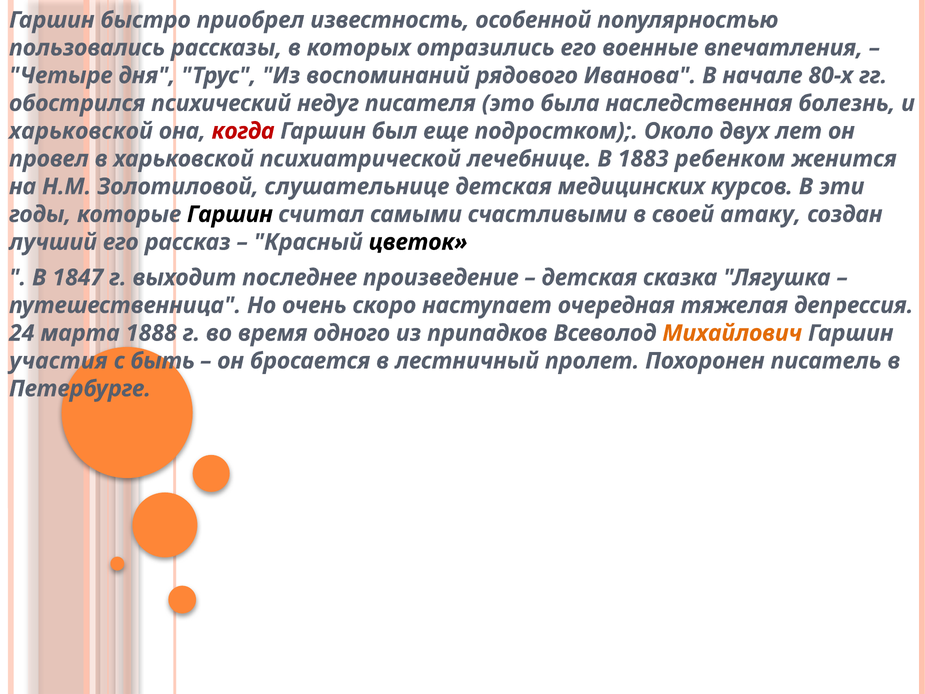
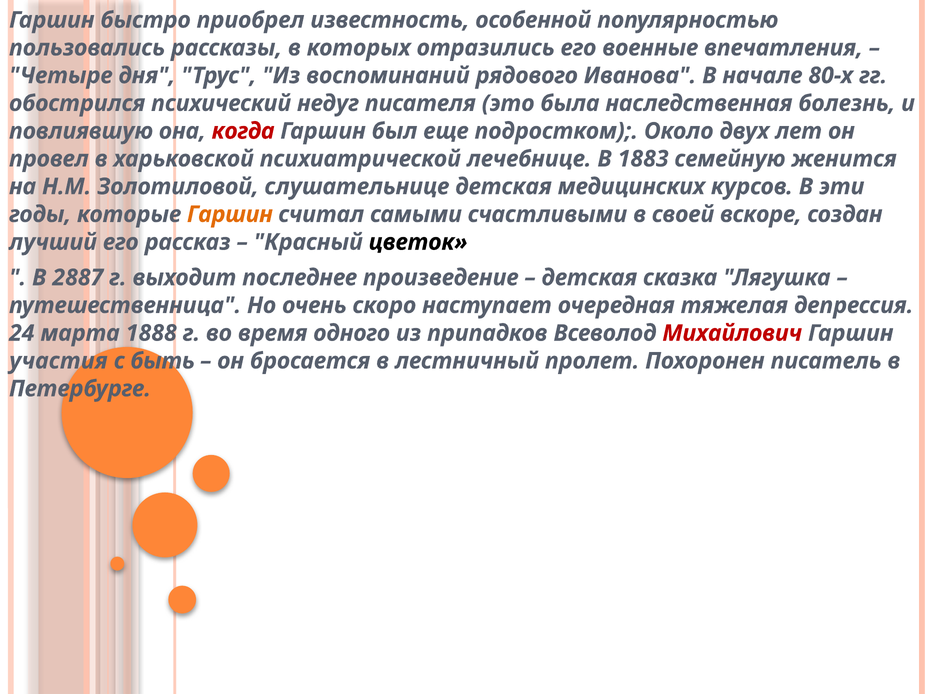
харьковской at (81, 131): харьковской -> повлиявшую
ребенком: ребенком -> семейную
Гаршин at (230, 214) colour: black -> orange
атаку: атаку -> вскоре
1847: 1847 -> 2887
Михайлович colour: orange -> red
